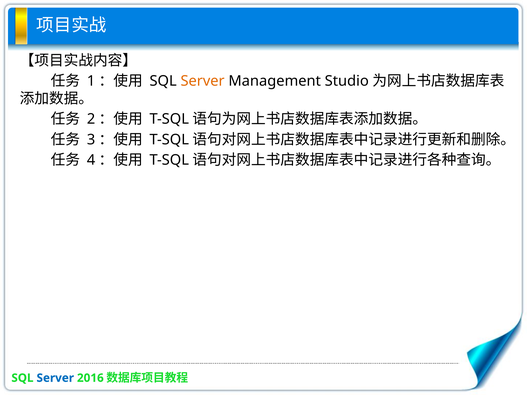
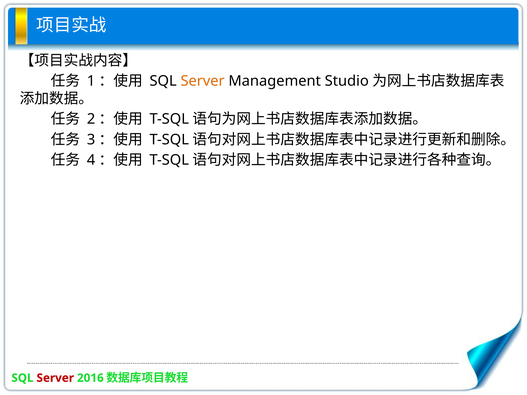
Server at (55, 378) colour: blue -> red
